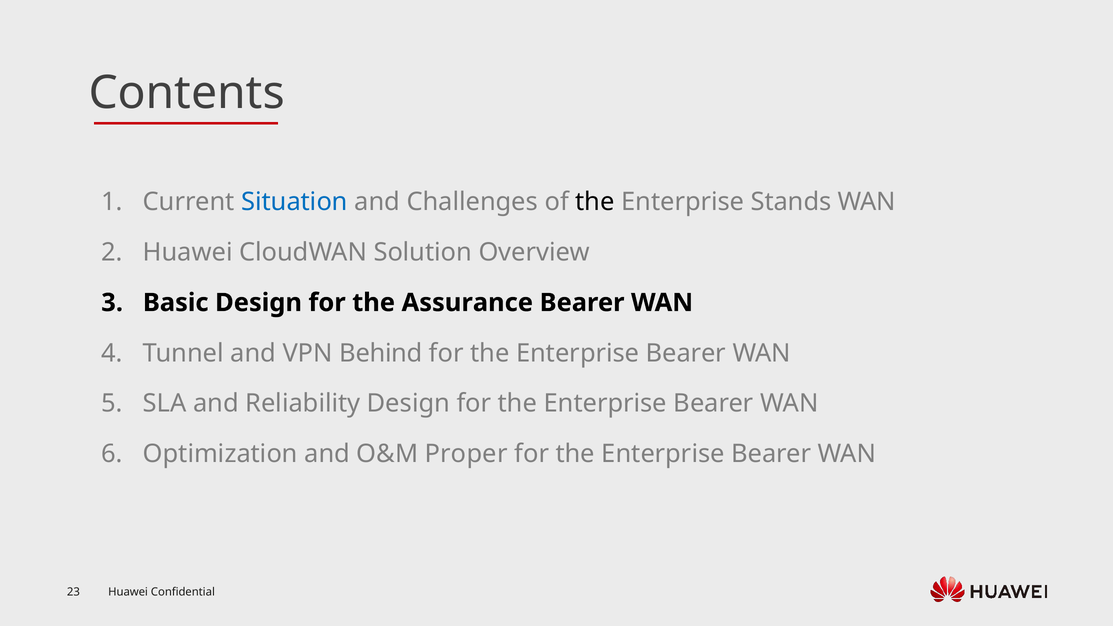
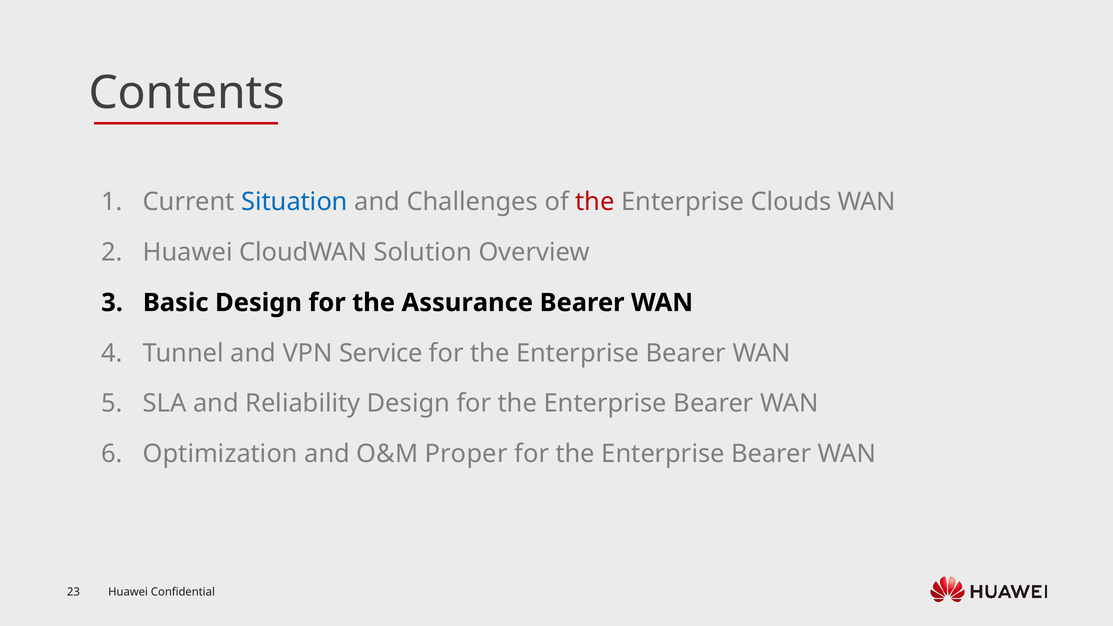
the at (595, 202) colour: black -> red
Stands: Stands -> Clouds
Behind: Behind -> Service
